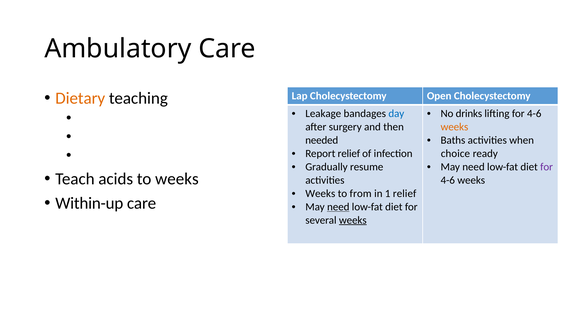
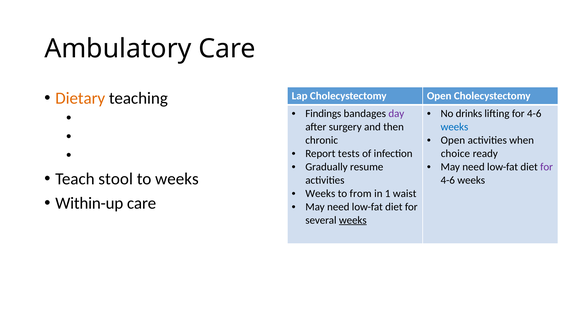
Leakage: Leakage -> Findings
day colour: blue -> purple
weeks at (454, 127) colour: orange -> blue
Baths at (453, 140): Baths -> Open
needed: needed -> chronic
Report relief: relief -> tests
acids: acids -> stool
1 relief: relief -> waist
need at (338, 207) underline: present -> none
